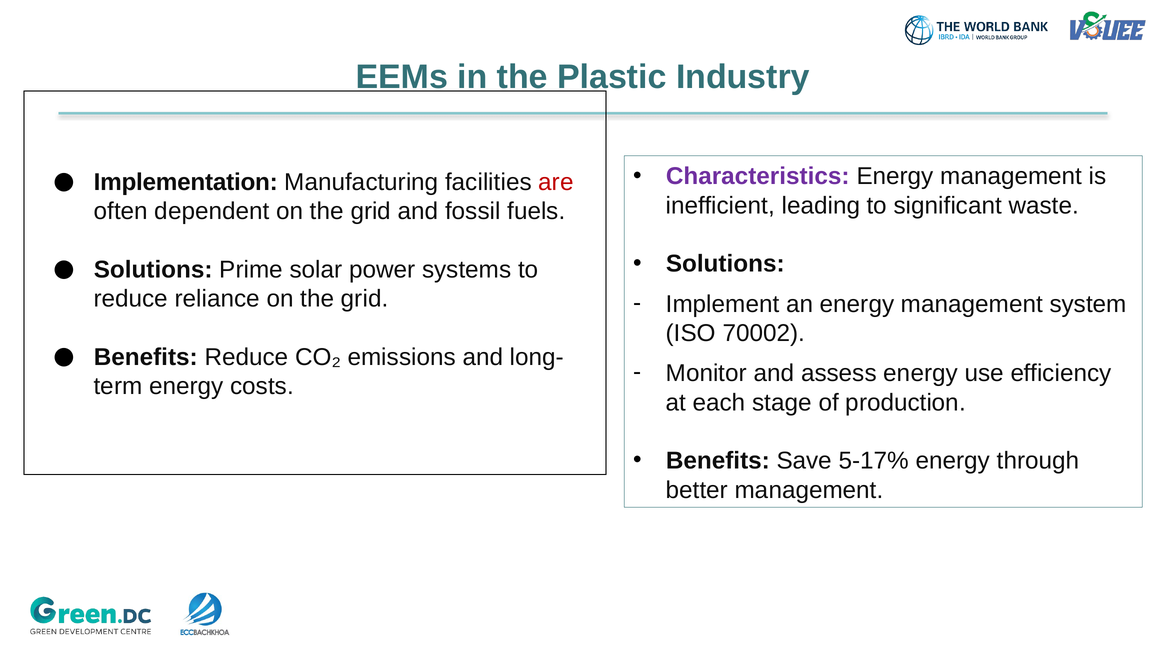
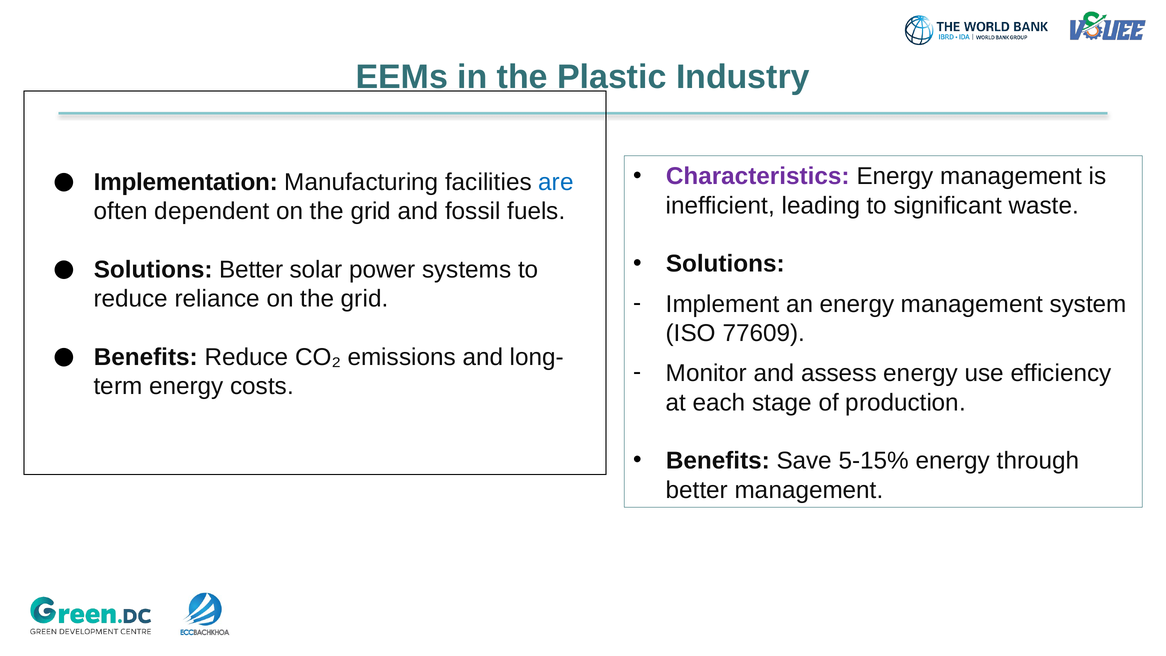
are colour: red -> blue
Solutions Prime: Prime -> Better
70002: 70002 -> 77609
5-17%: 5-17% -> 5-15%
